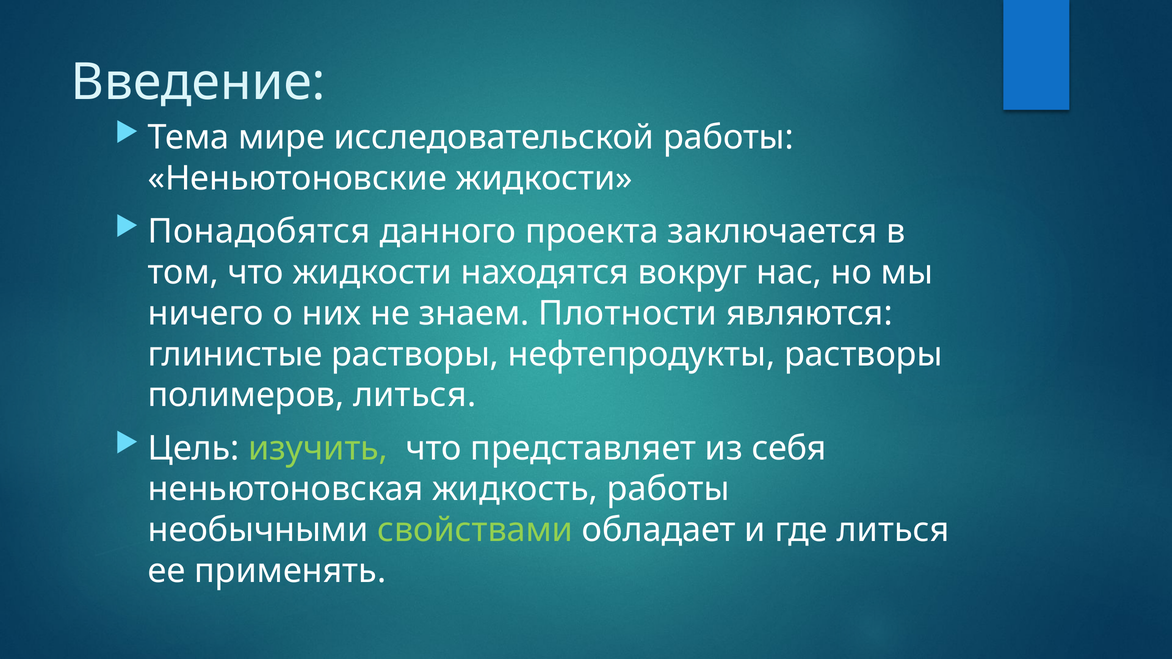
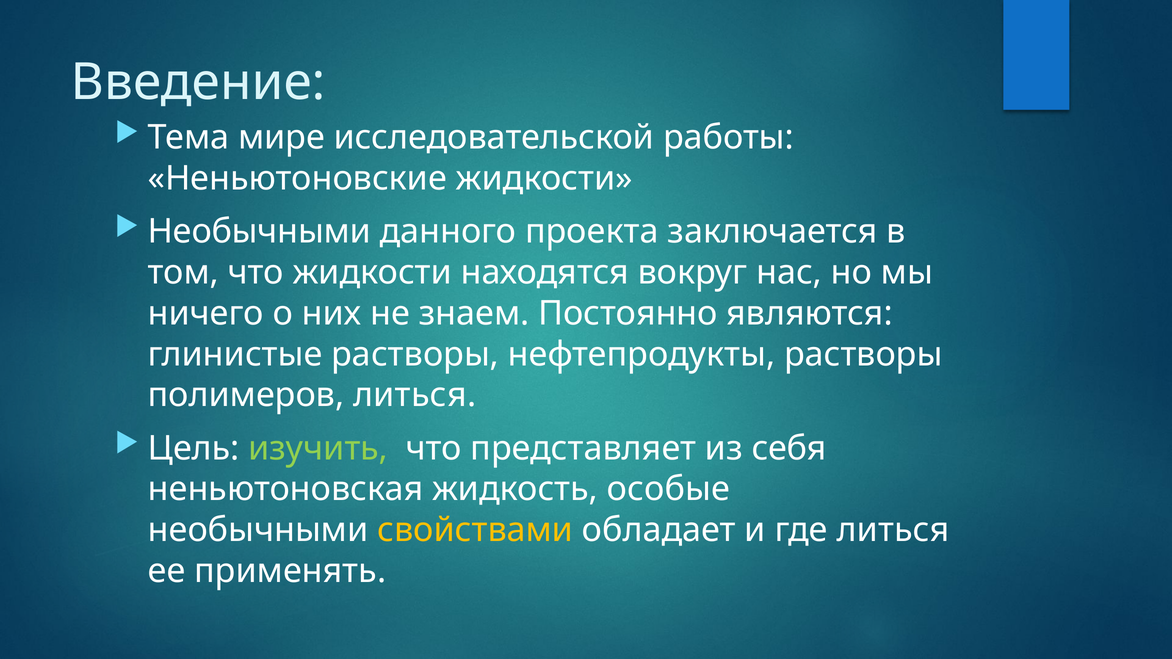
Понадобятся at (259, 232): Понадобятся -> Необычными
Плотности: Плотности -> Постоянно
жидкость работы: работы -> особые
свойствами colour: light green -> yellow
